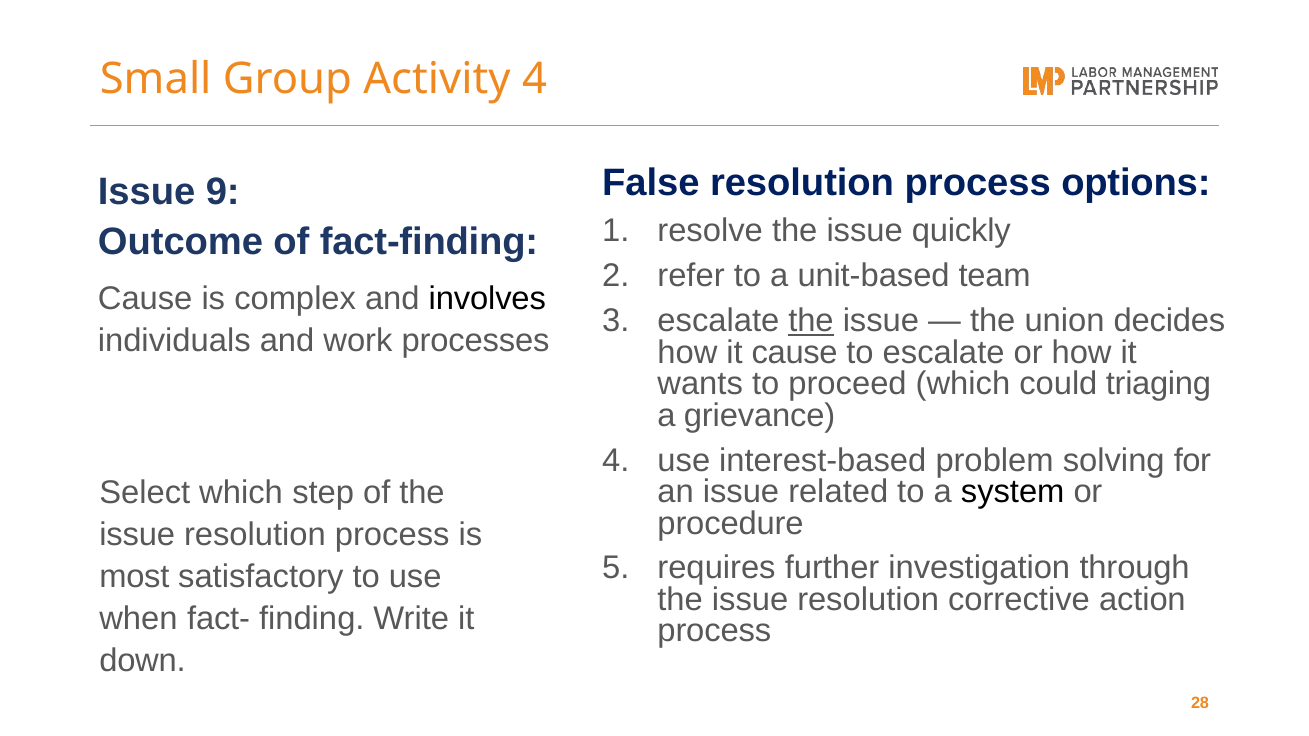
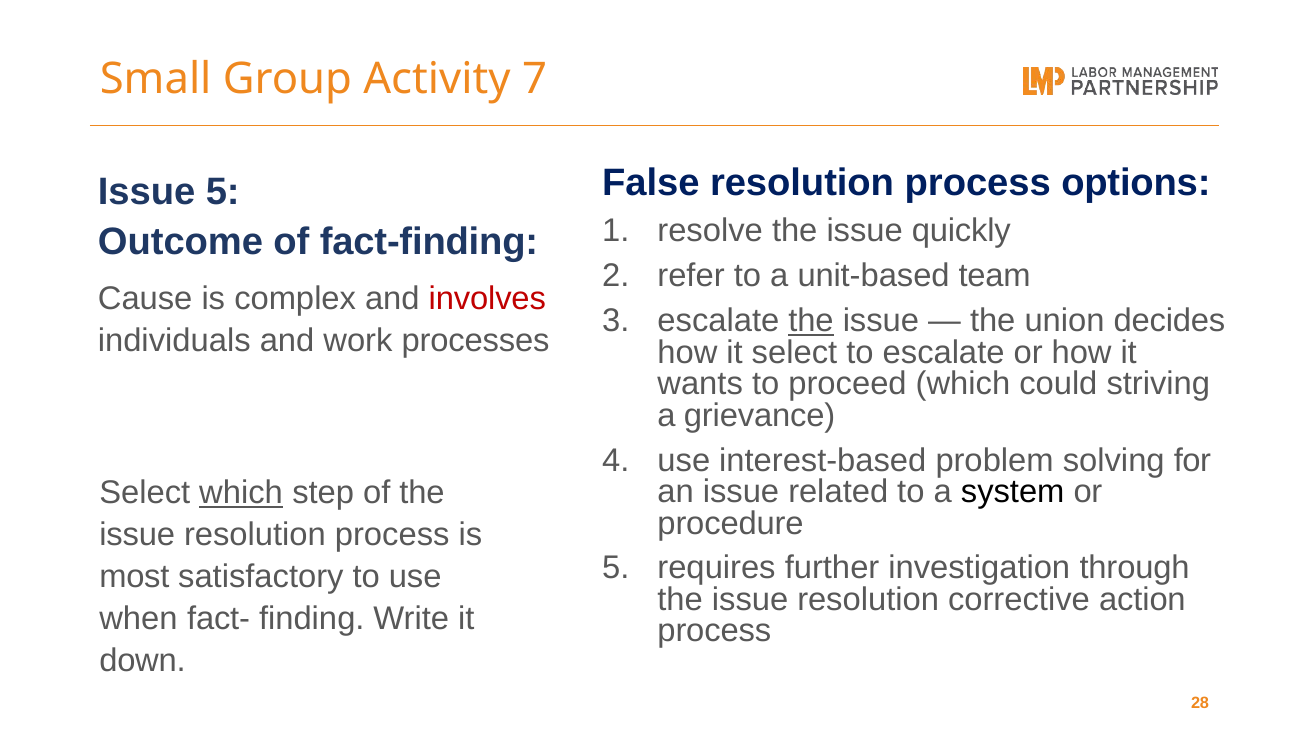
Activity 4: 4 -> 7
Issue 9: 9 -> 5
involves colour: black -> red
it cause: cause -> select
triaging: triaging -> striving
which at (241, 493) underline: none -> present
